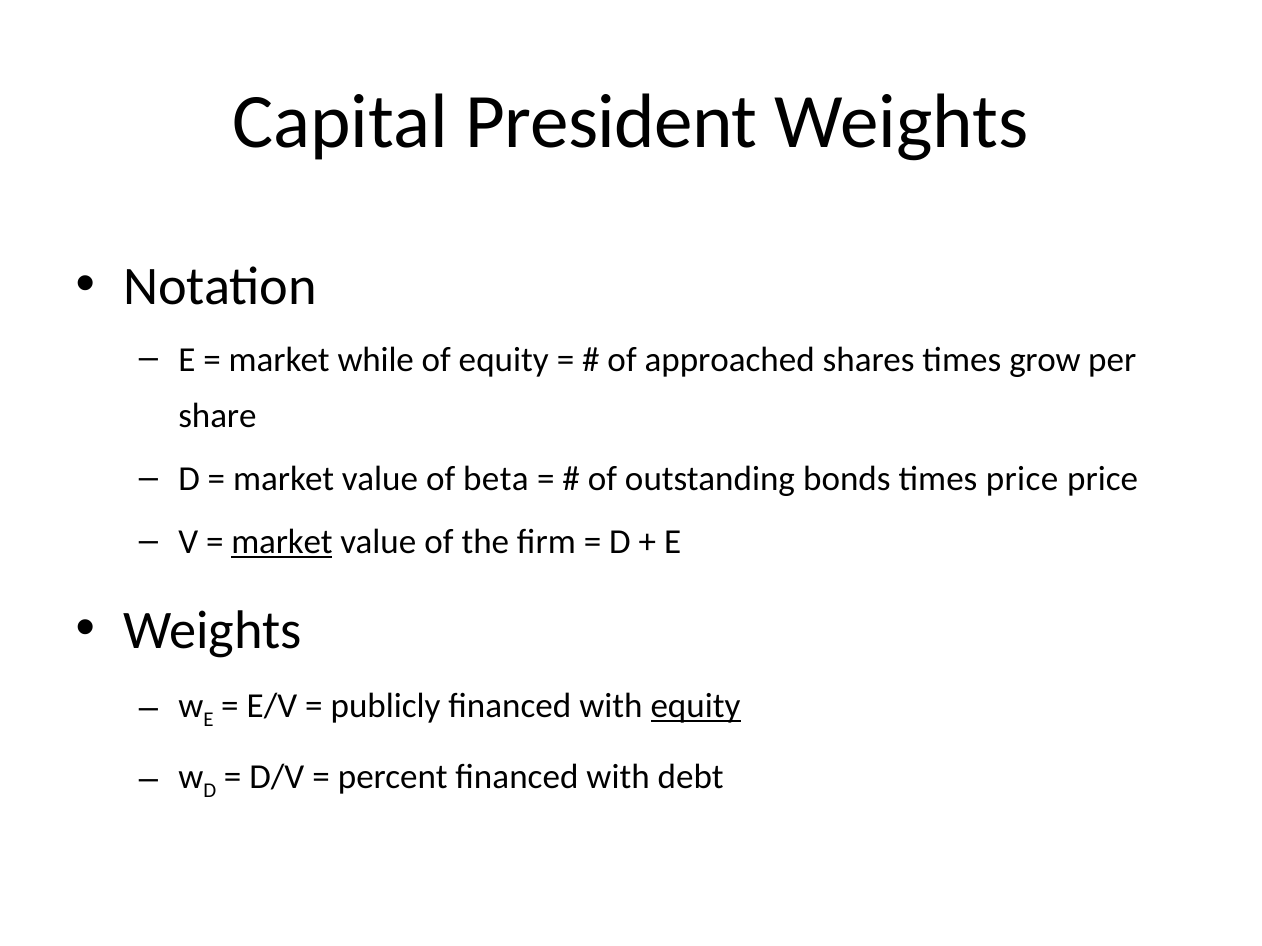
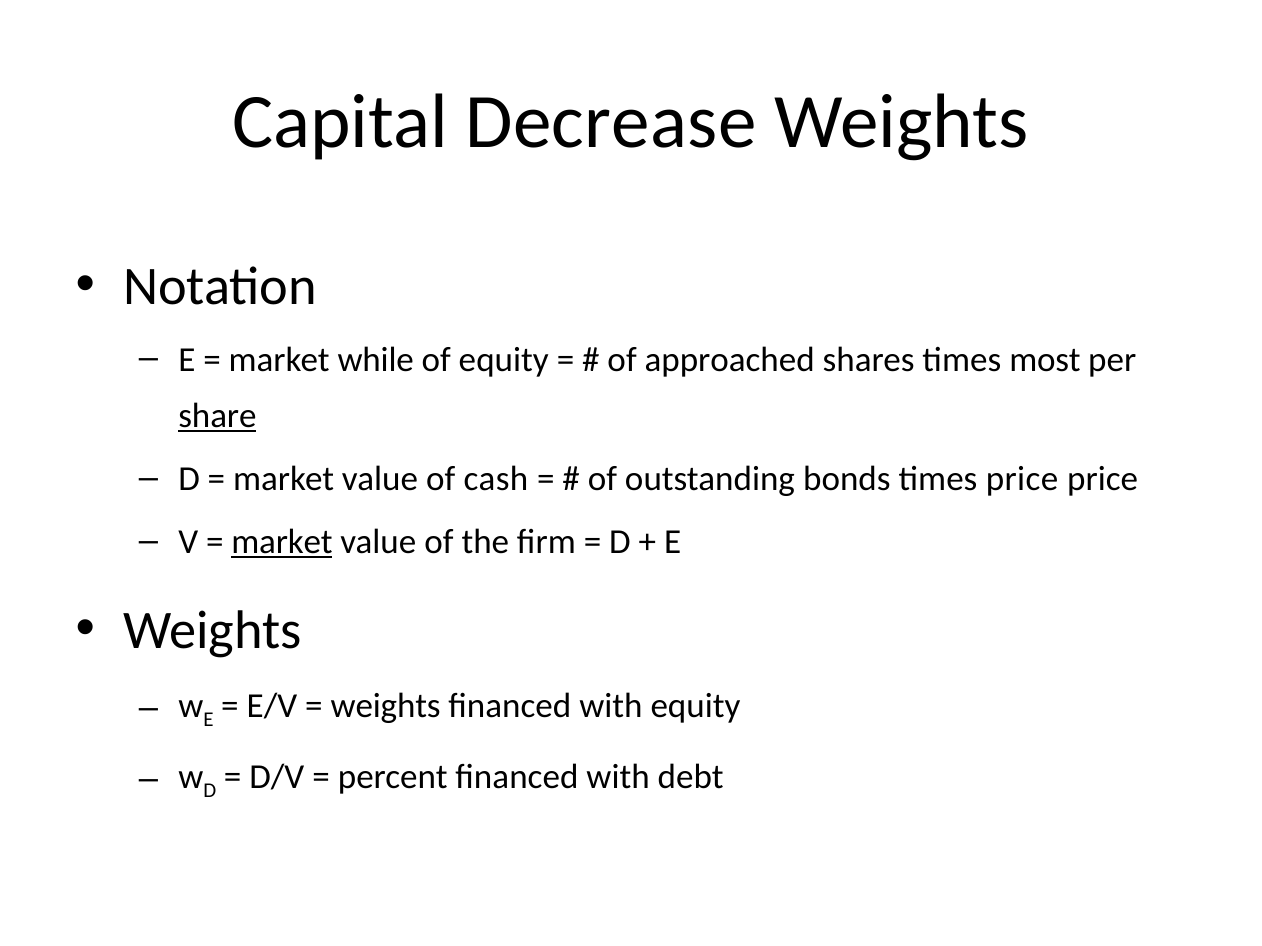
President: President -> Decrease
grow: grow -> most
share underline: none -> present
beta: beta -> cash
publicly at (386, 706): publicly -> weights
equity at (696, 706) underline: present -> none
